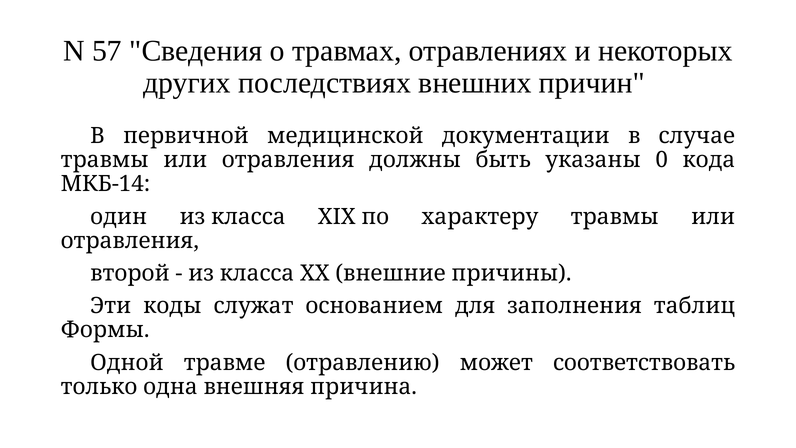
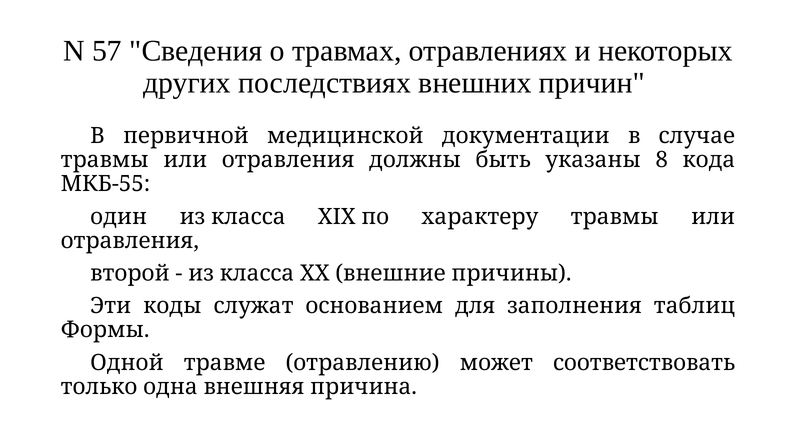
0: 0 -> 8
МКБ-14: МКБ-14 -> МКБ-55
